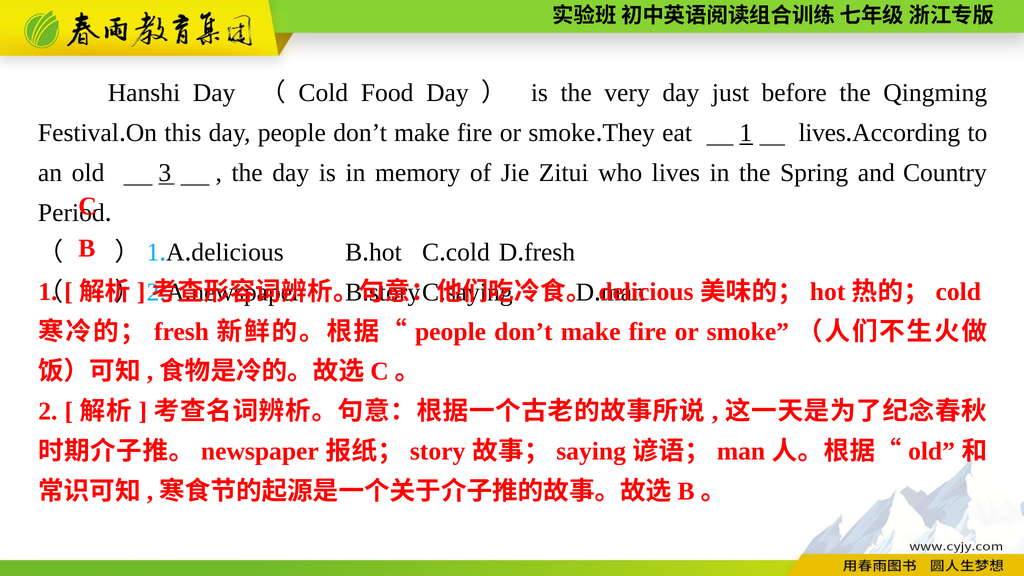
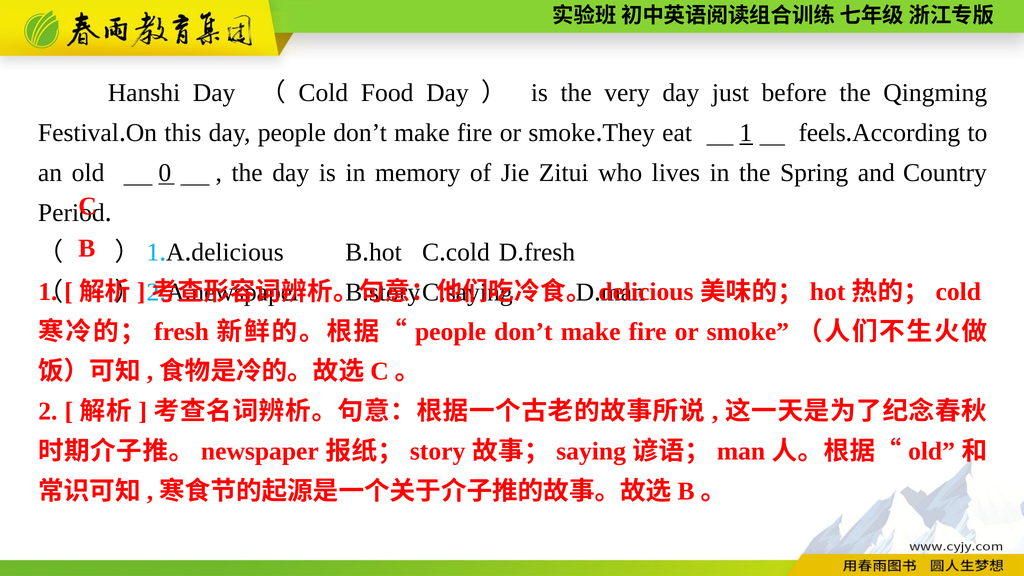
1 lives: lives -> feels
3: 3 -> 0
